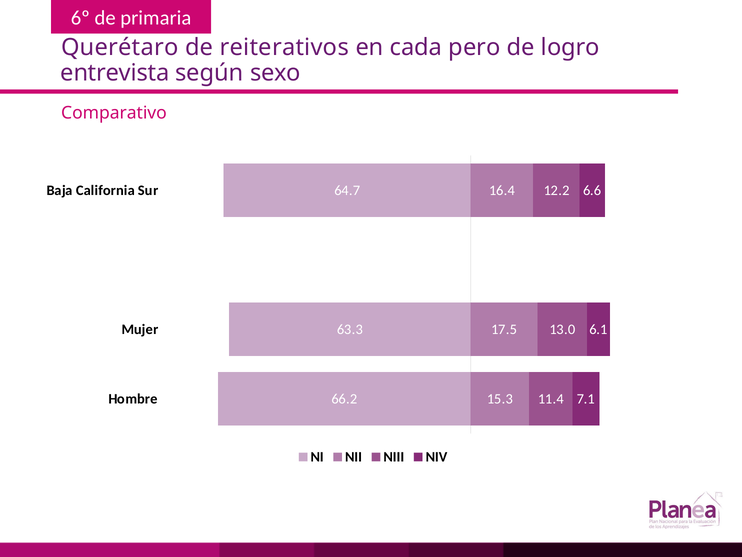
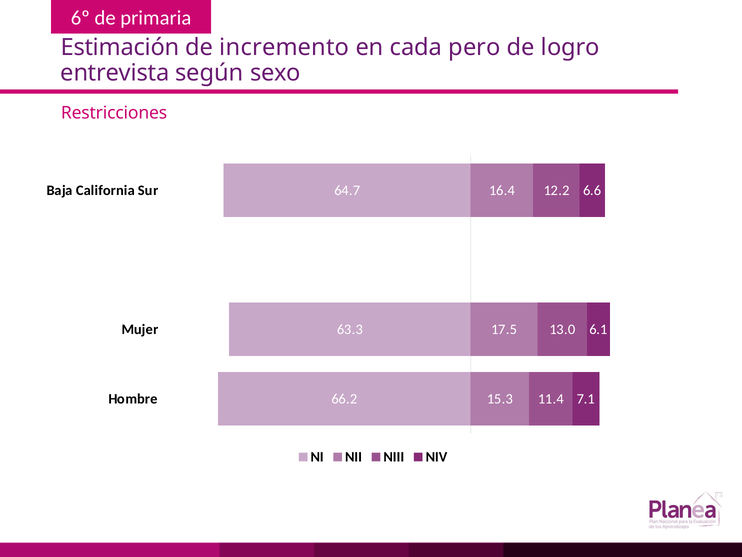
Querétaro: Querétaro -> Estimación
reiterativos: reiterativos -> incremento
Comparativo: Comparativo -> Restricciones
